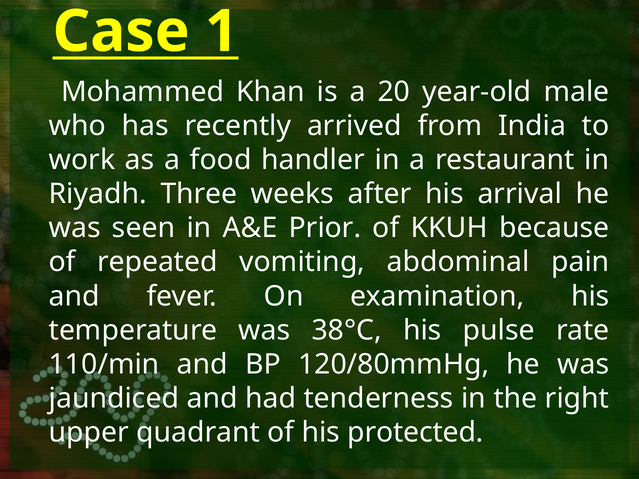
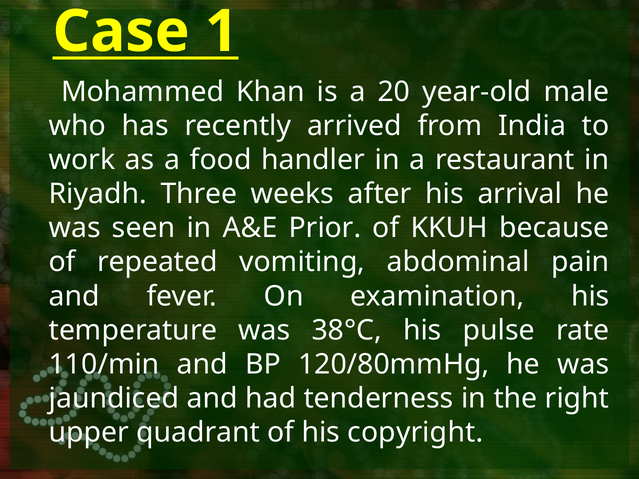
protected: protected -> copyright
